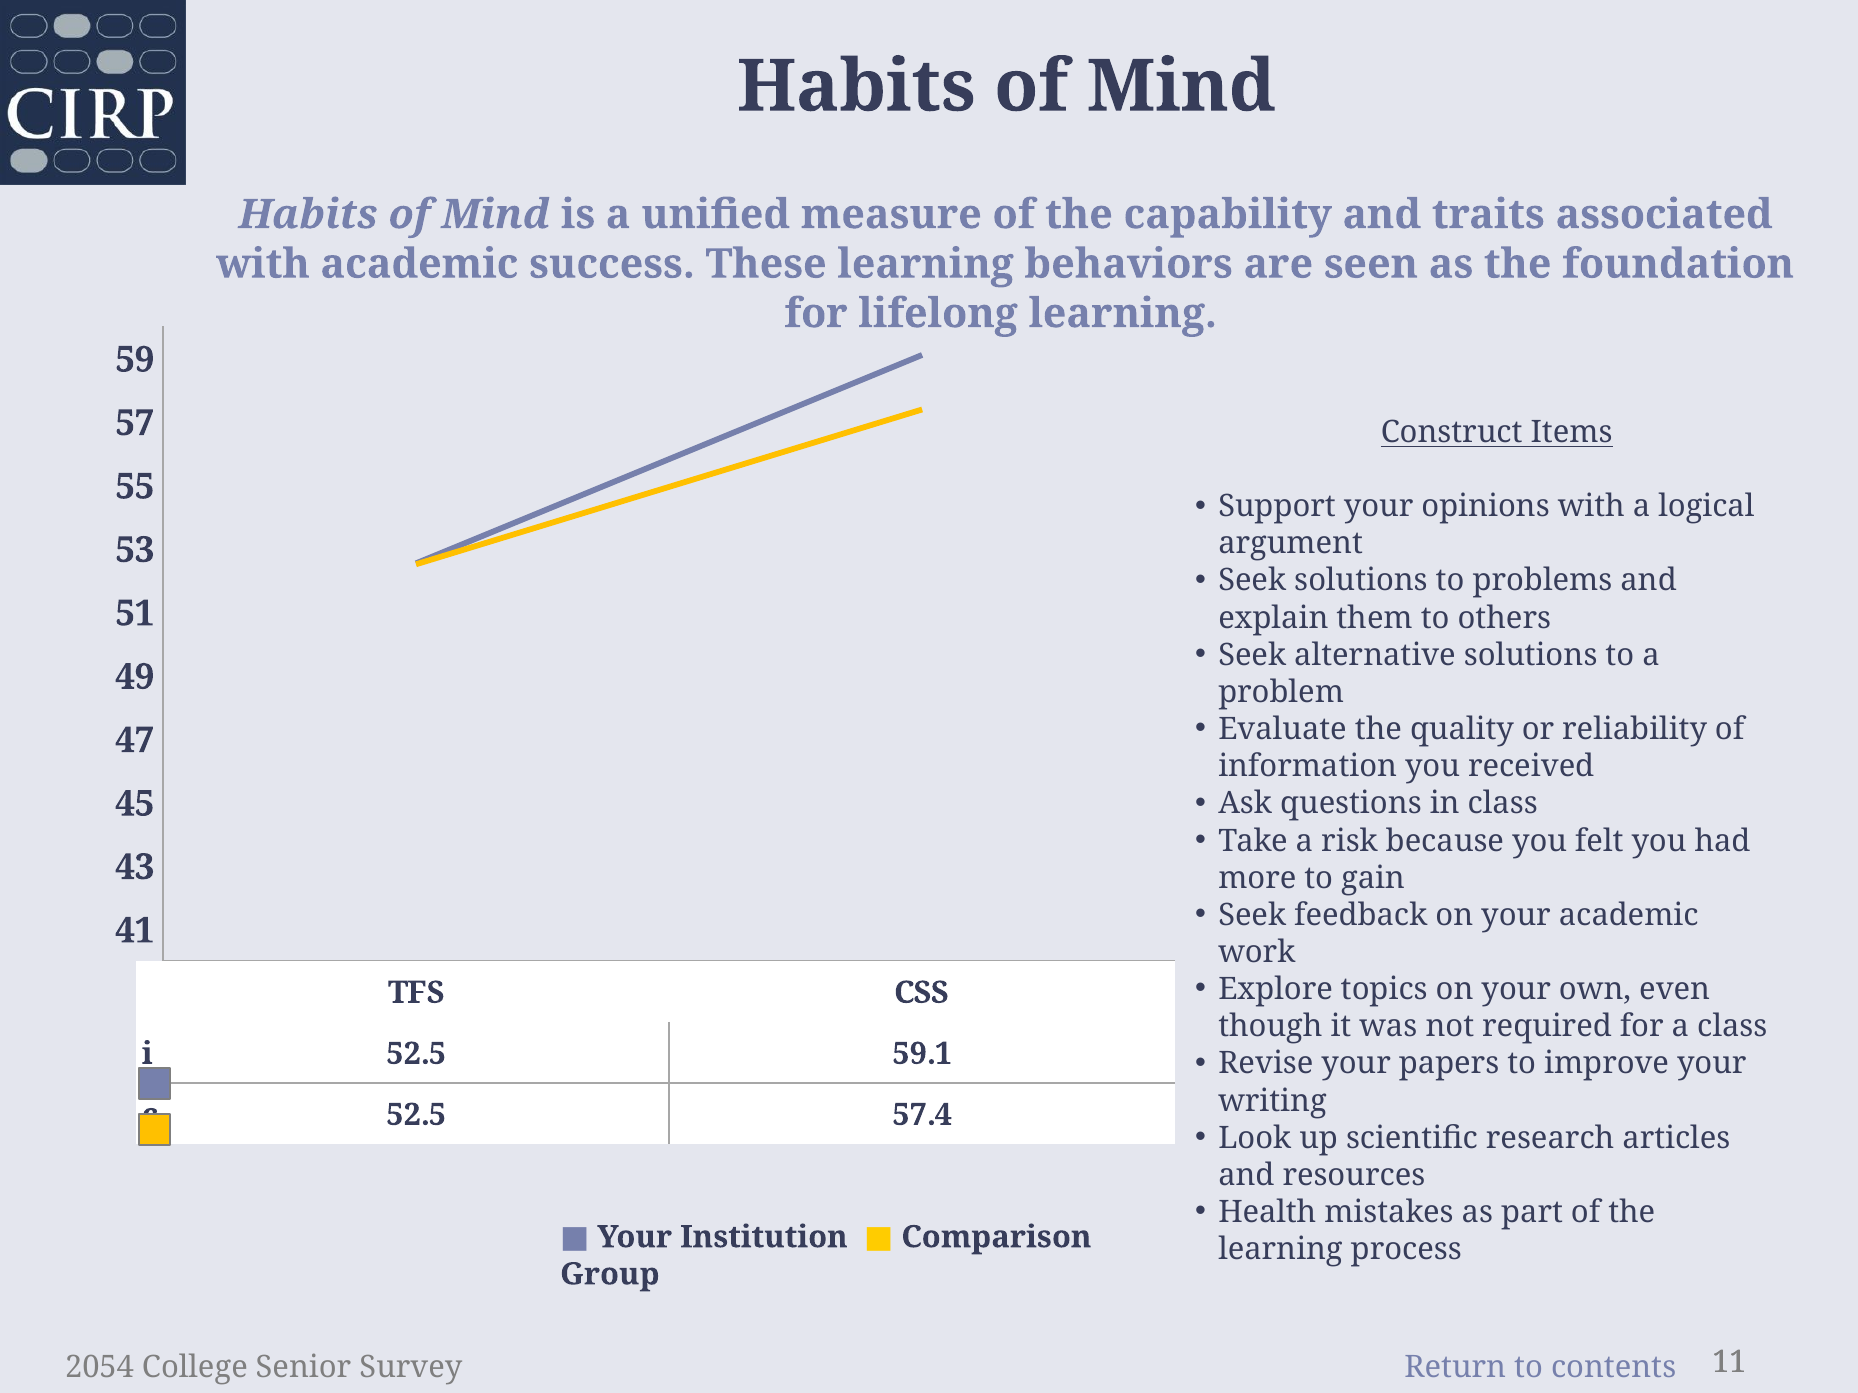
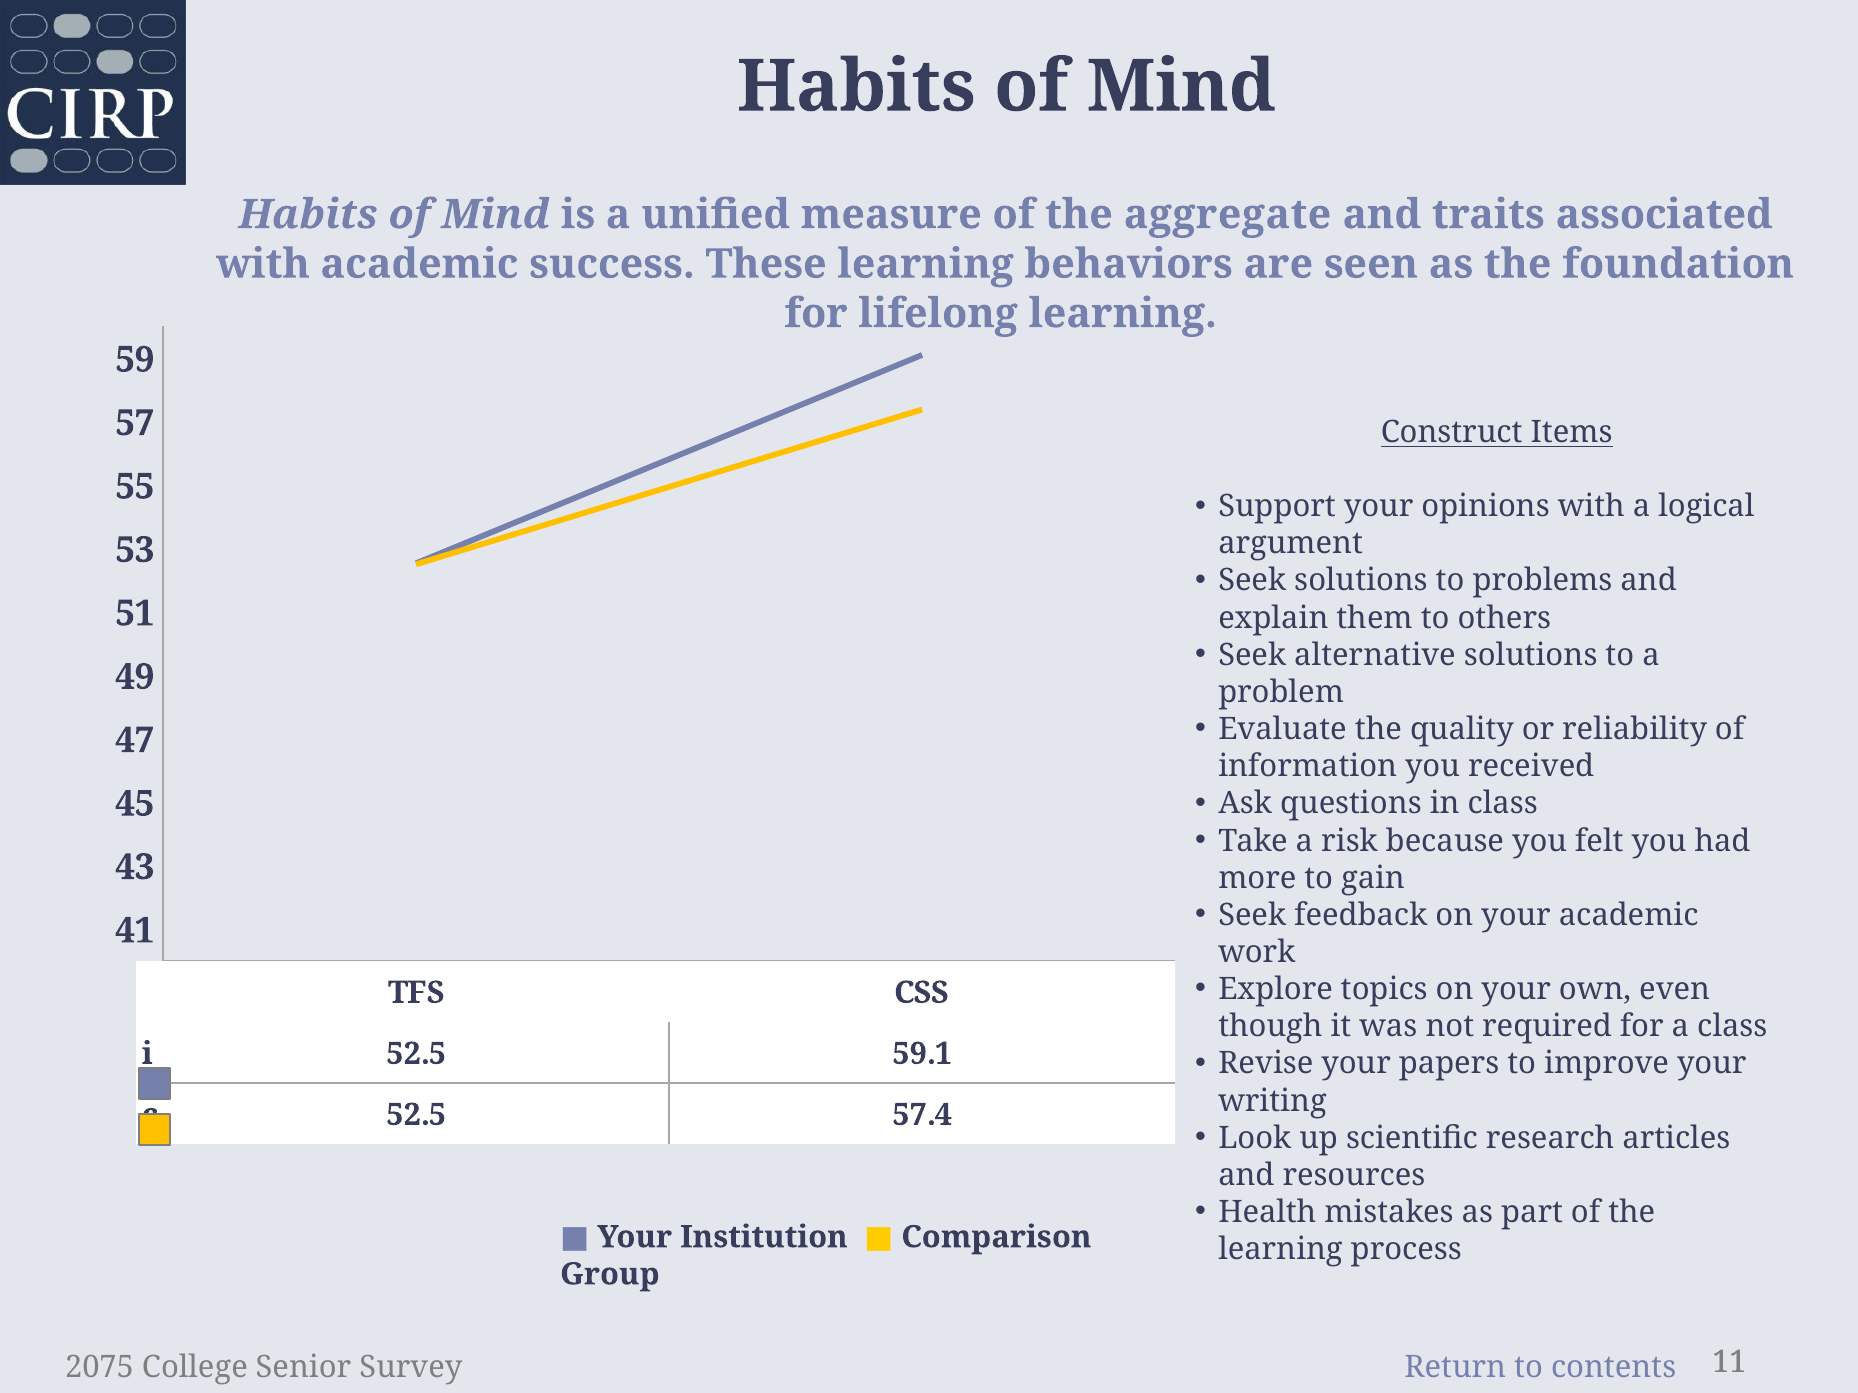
capability: capability -> aggregate
2054: 2054 -> 2075
